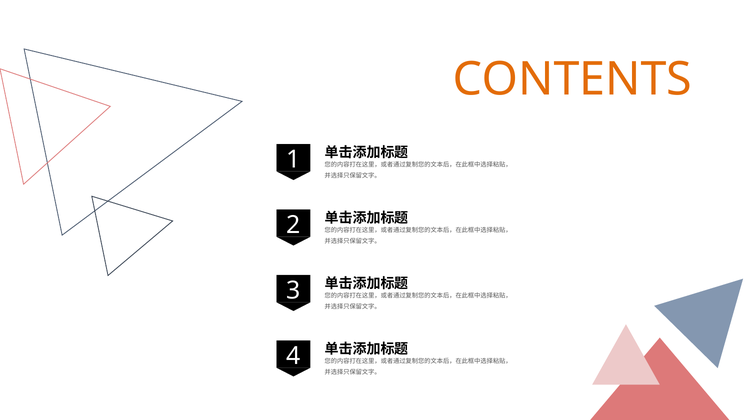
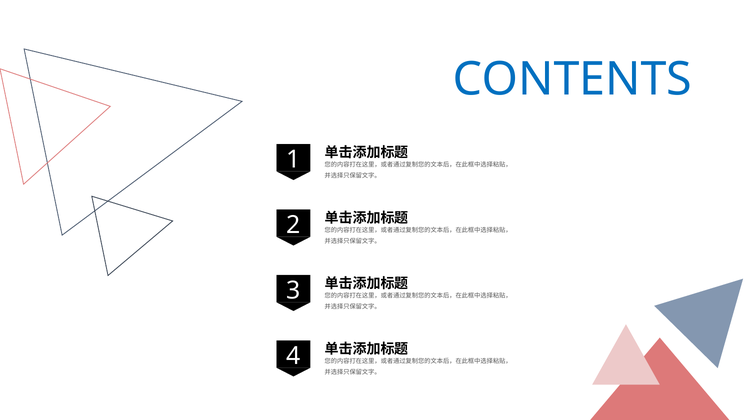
CONTENTS colour: orange -> blue
